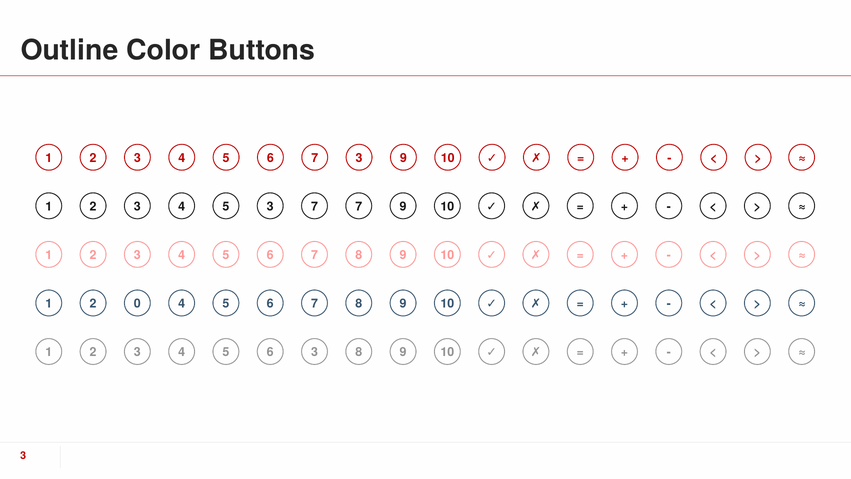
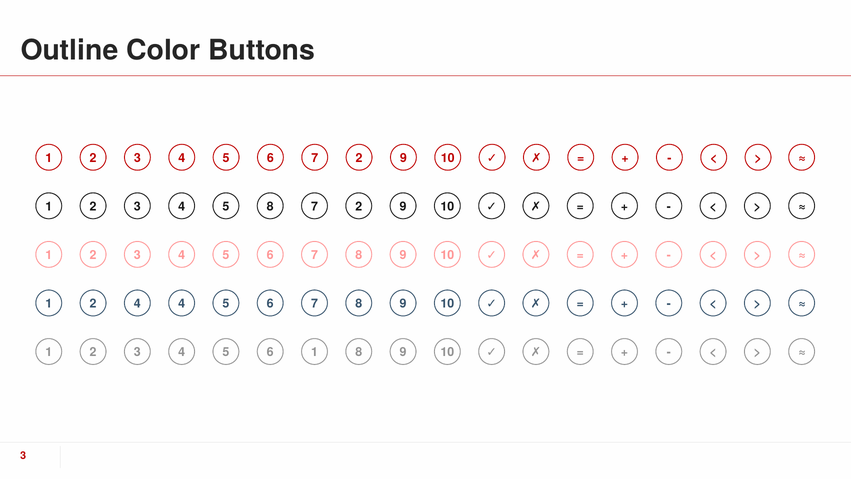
6 7 3: 3 -> 2
5 3: 3 -> 8
7 at (359, 207): 7 -> 2
2 0: 0 -> 4
6 3: 3 -> 1
